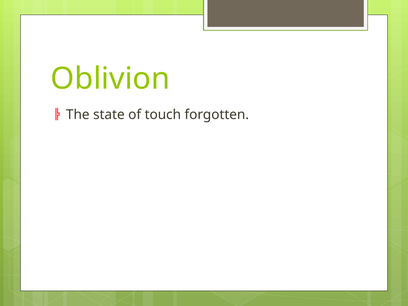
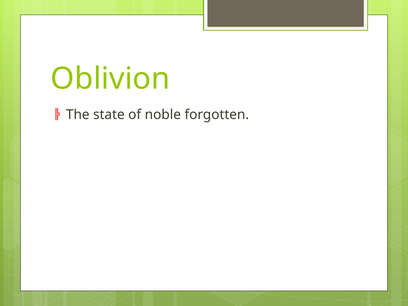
touch: touch -> noble
